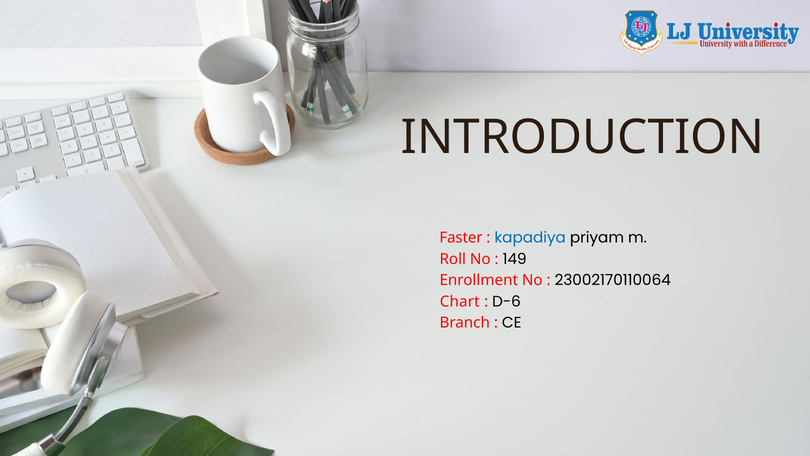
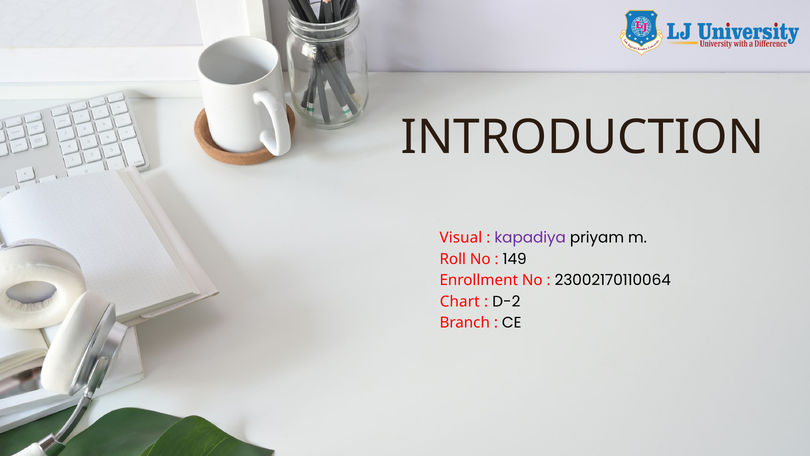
Faster: Faster -> Visual
kapadiya colour: blue -> purple
D-6: D-6 -> D-2
